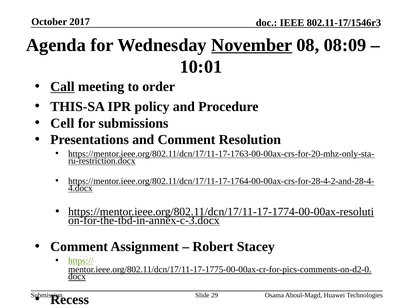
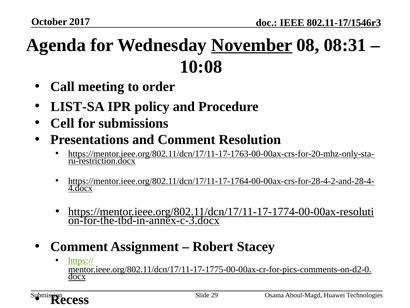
08:09: 08:09 -> 08:31
10:01: 10:01 -> 10:08
Call underline: present -> none
THIS-SA: THIS-SA -> LIST-SA
